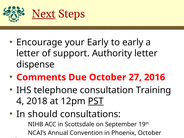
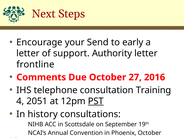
Next underline: present -> none
your Early: Early -> Send
dispense: dispense -> frontline
2018: 2018 -> 2051
should: should -> history
